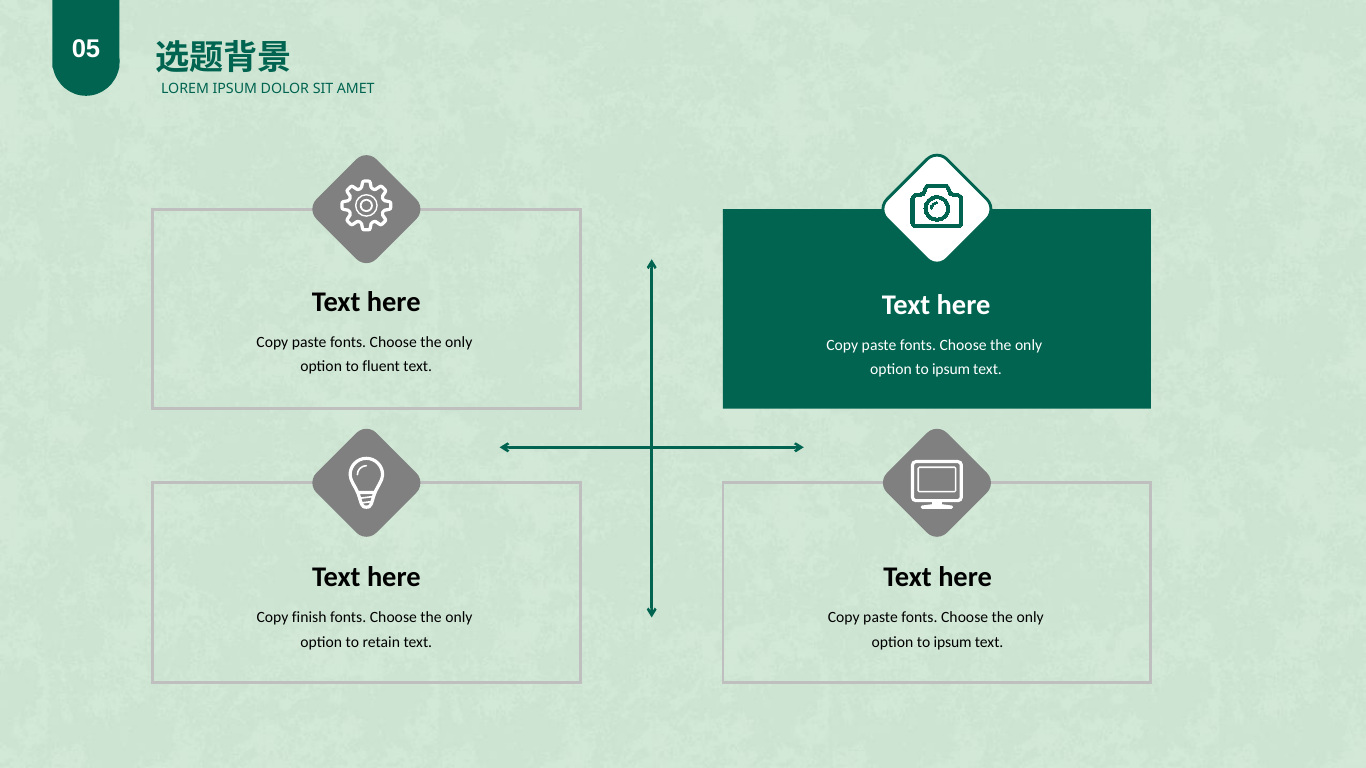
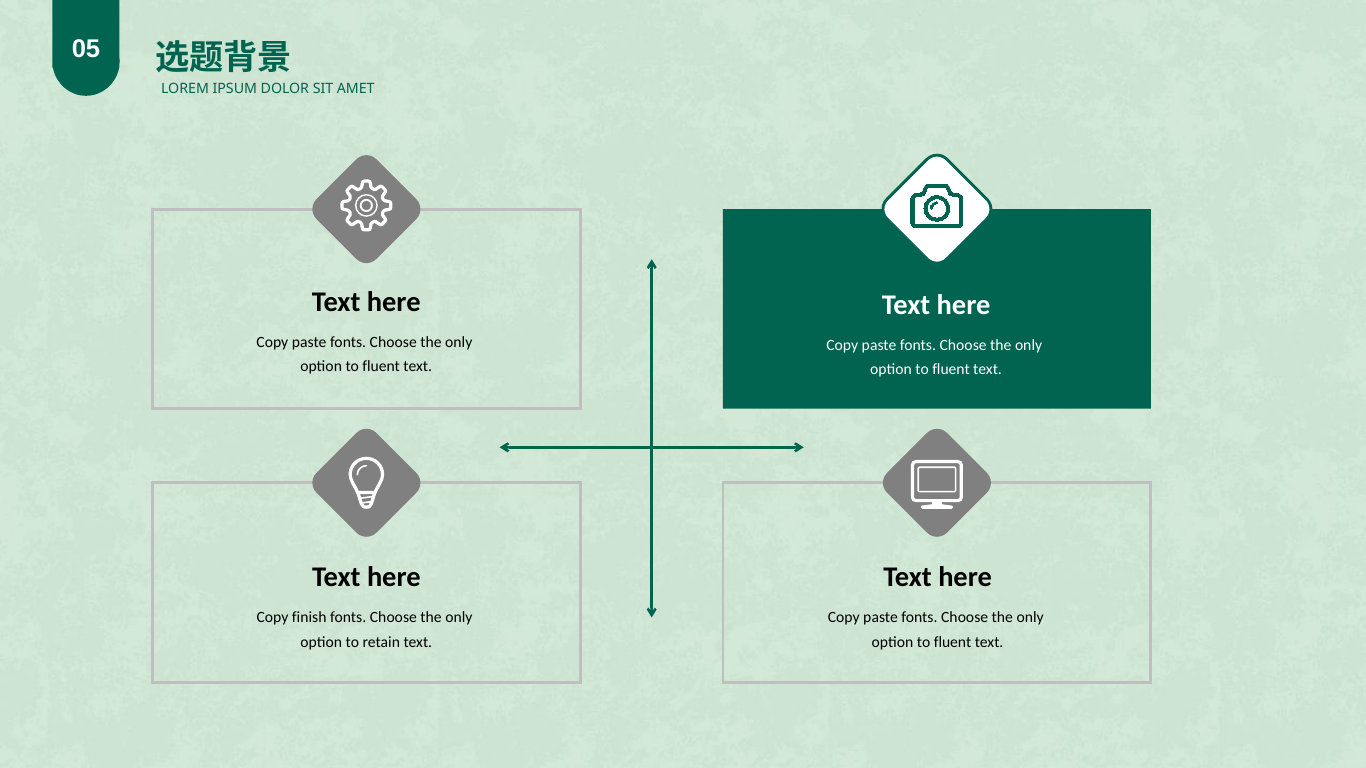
ipsum at (951, 370): ipsum -> fluent
ipsum at (953, 642): ipsum -> fluent
